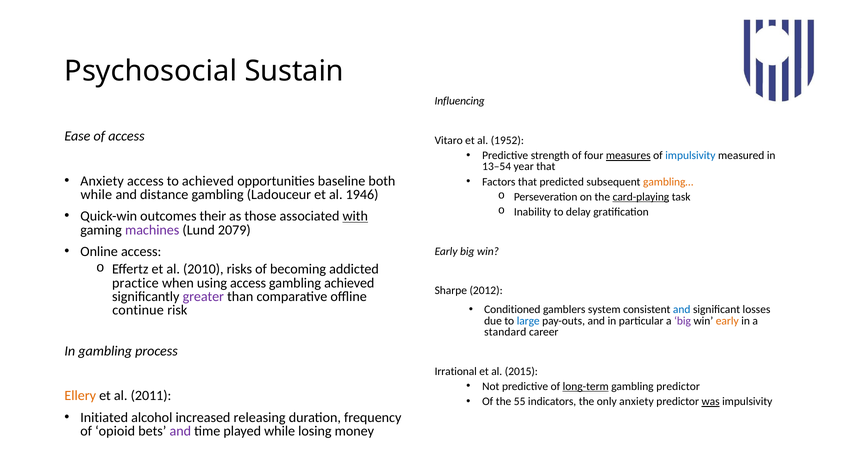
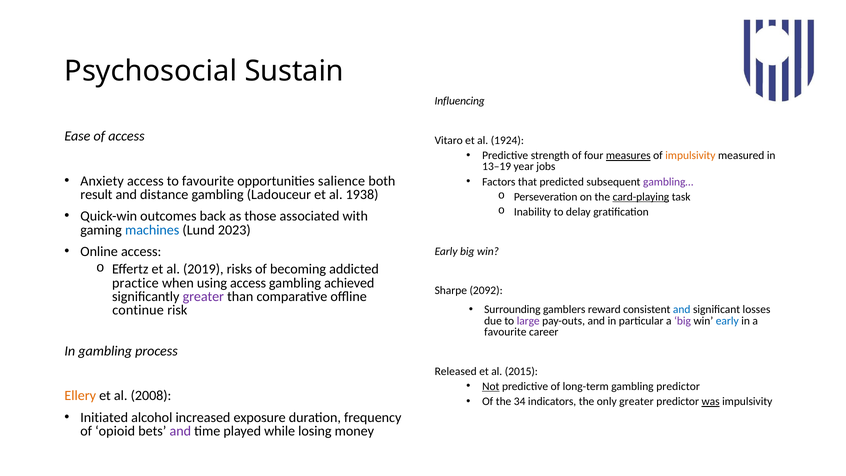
1952: 1952 -> 1924
impulsivity at (690, 155) colour: blue -> orange
13–54: 13–54 -> 13–19
year that: that -> jobs
to achieved: achieved -> favourite
baseline: baseline -> salience
gambling… colour: orange -> purple
while at (96, 195): while -> result
1946: 1946 -> 1938
their: their -> back
with underline: present -> none
machines colour: purple -> blue
2079: 2079 -> 2023
2010: 2010 -> 2019
2012: 2012 -> 2092
Conditioned: Conditioned -> Surrounding
system: system -> reward
large colour: blue -> purple
early at (727, 321) colour: orange -> blue
standard at (505, 332): standard -> favourite
Irrational: Irrational -> Released
Not underline: none -> present
long-term underline: present -> none
2011: 2011 -> 2008
55: 55 -> 34
only anxiety: anxiety -> greater
releasing: releasing -> exposure
